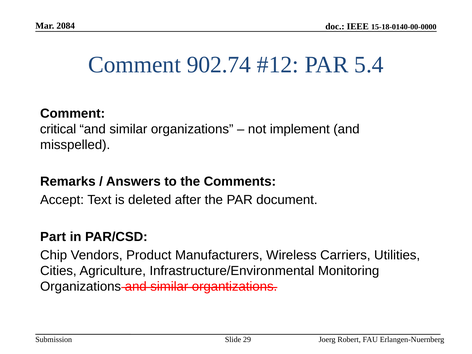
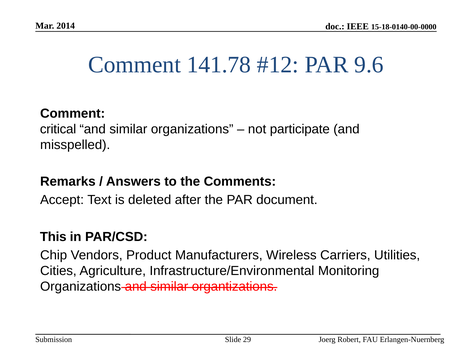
2084: 2084 -> 2014
902.74: 902.74 -> 141.78
5.4: 5.4 -> 9.6
implement: implement -> participate
Part: Part -> This
